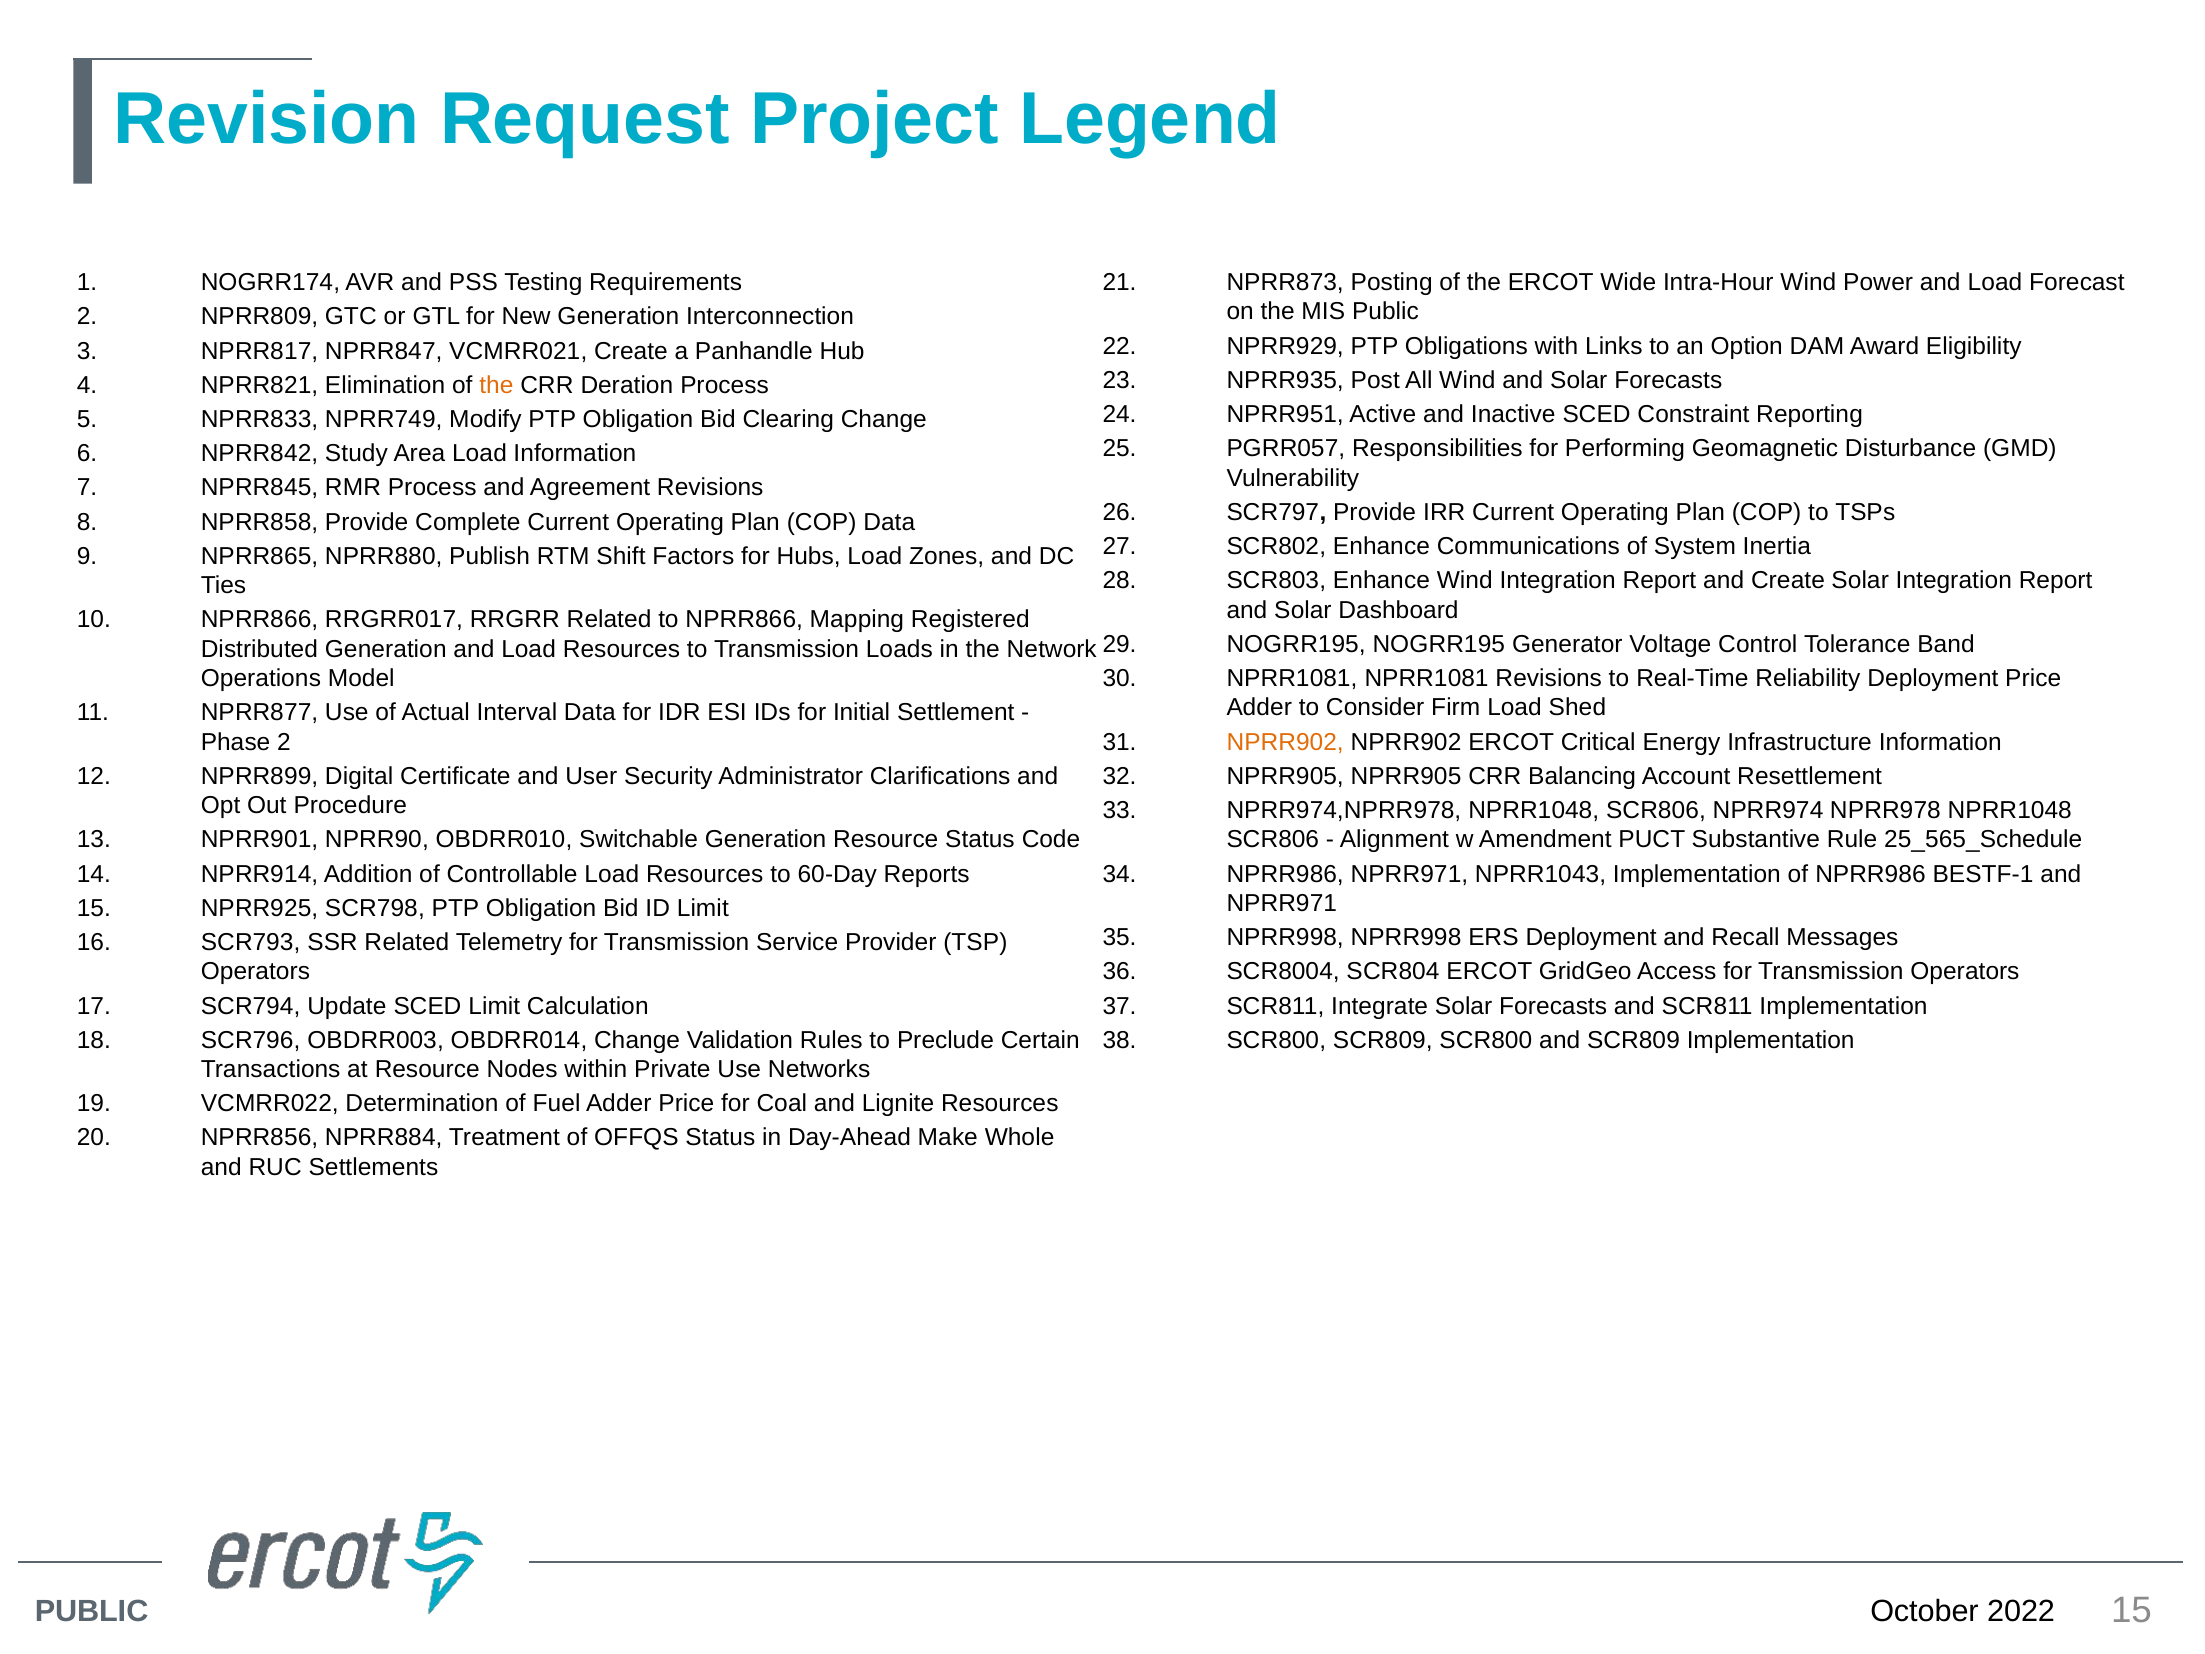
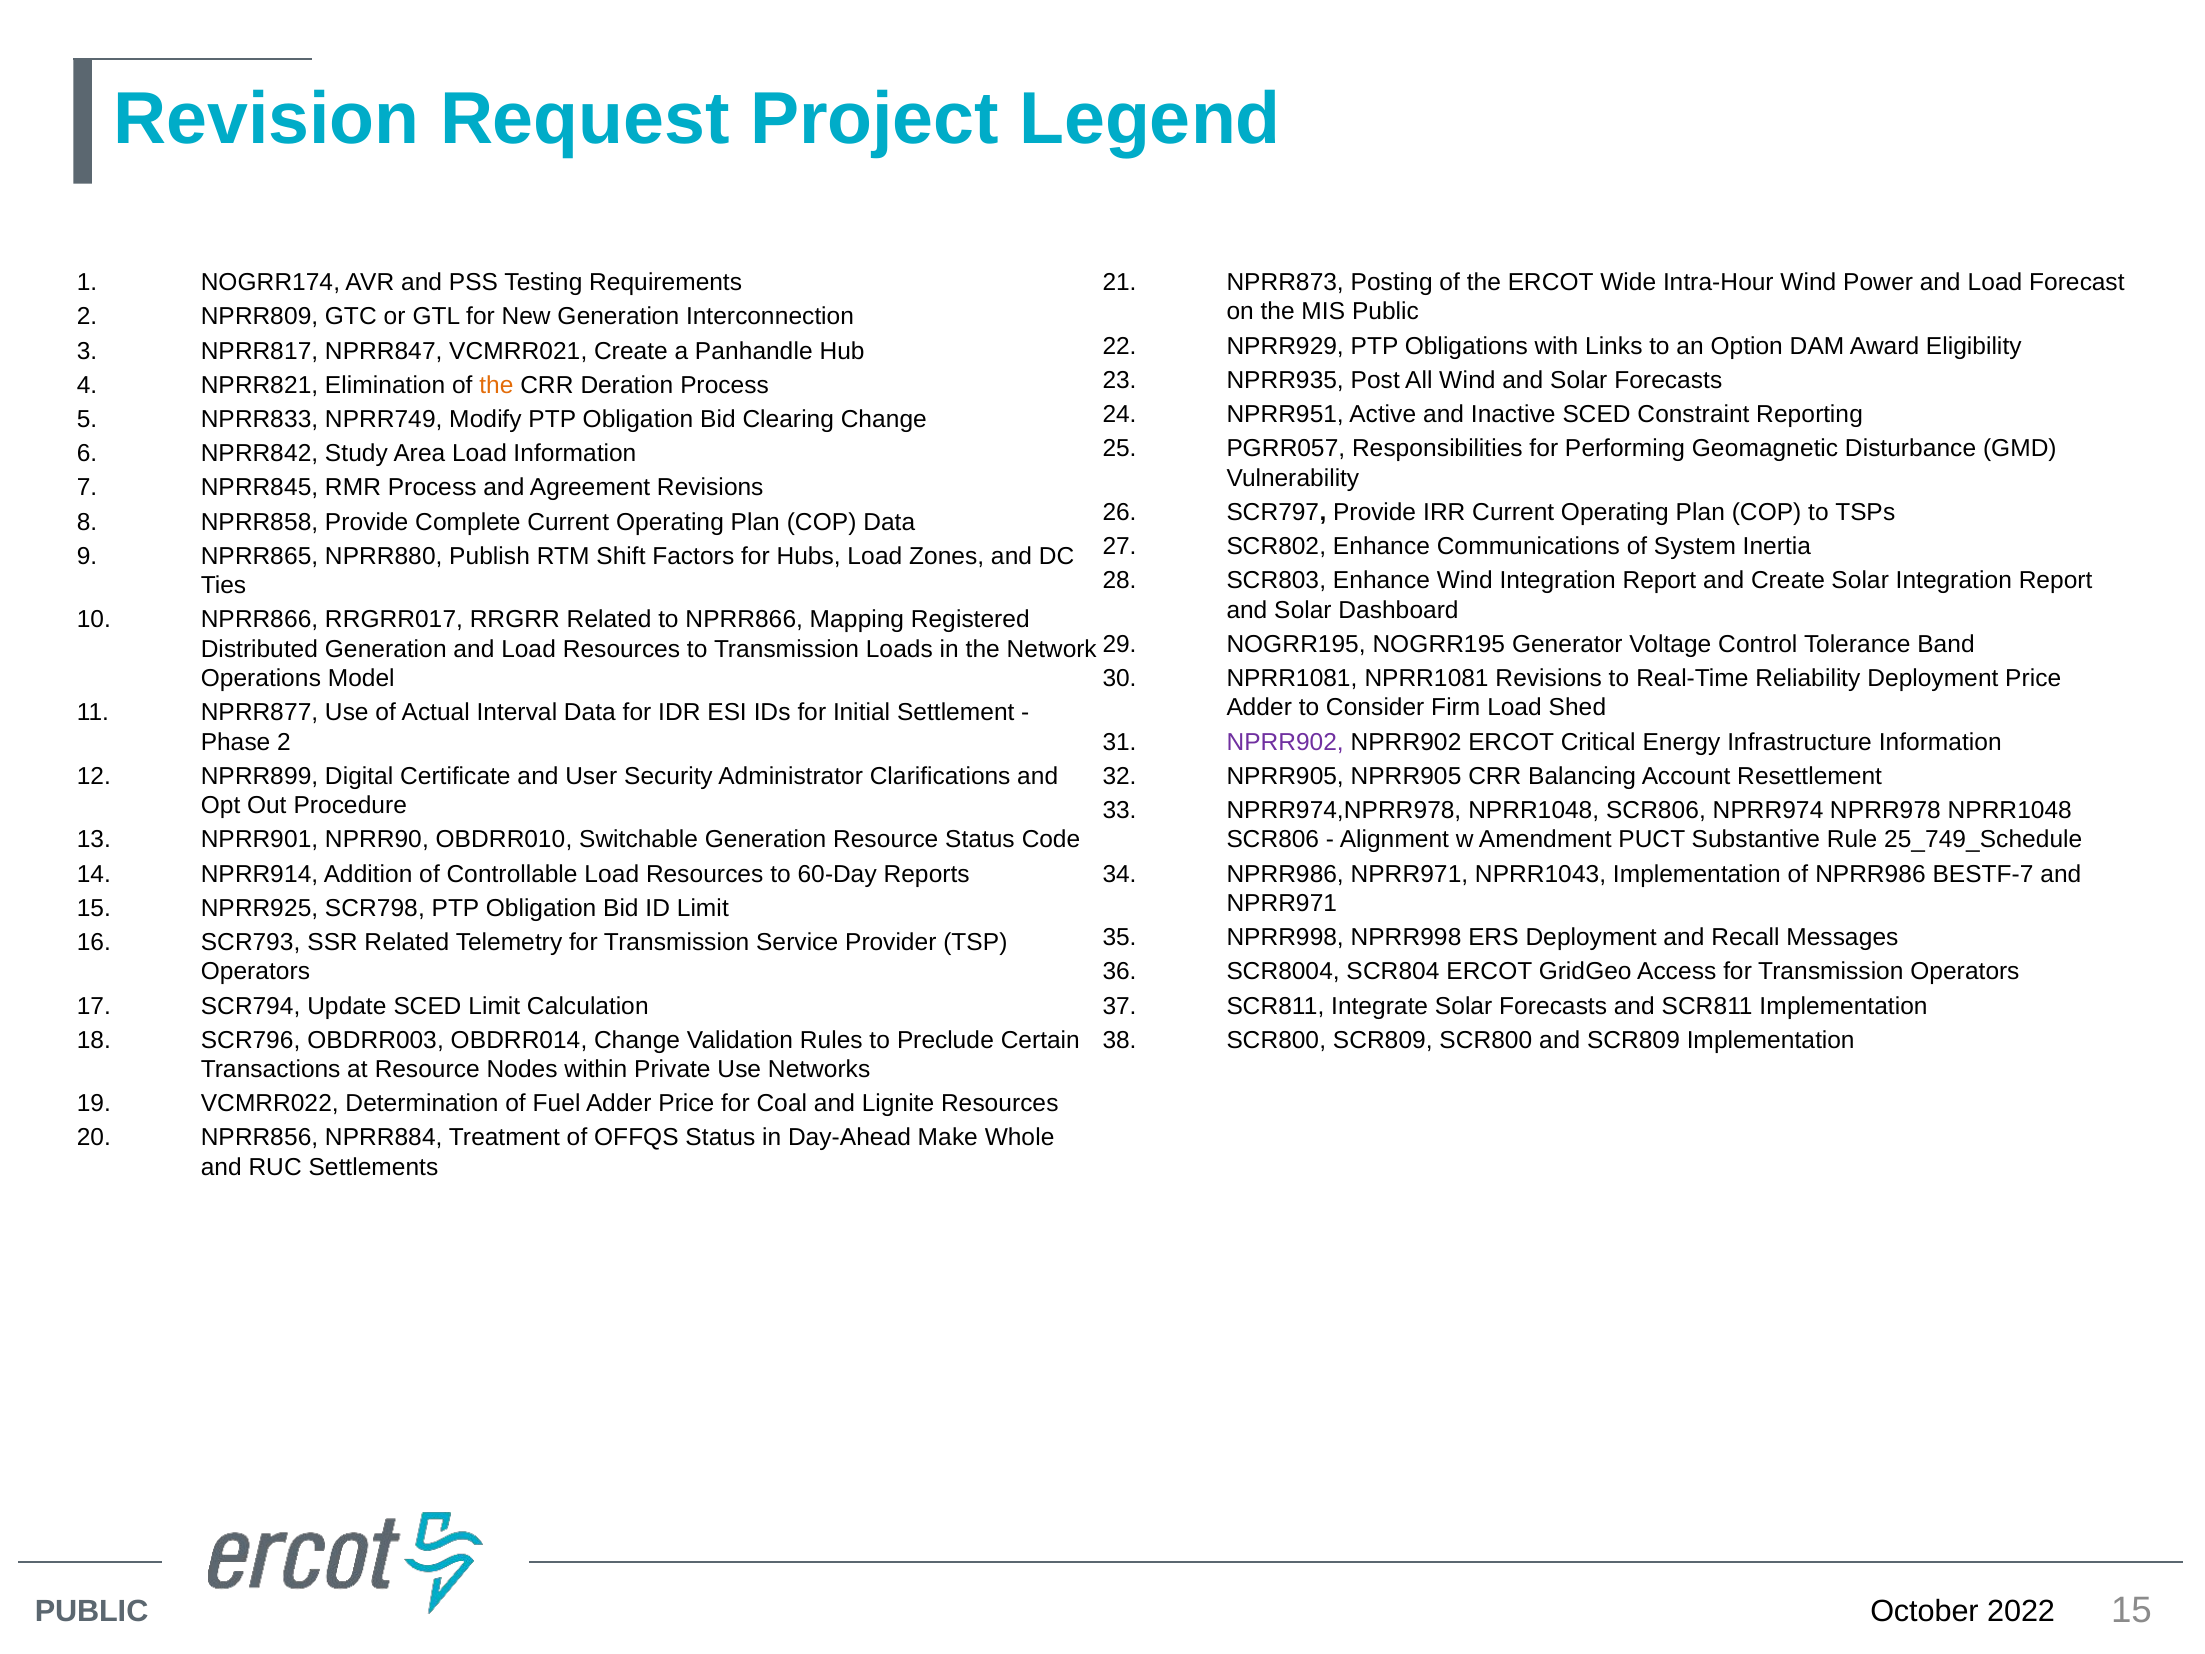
NPRR902 at (1285, 742) colour: orange -> purple
25_565_Schedule: 25_565_Schedule -> 25_749_Schedule
BESTF-1: BESTF-1 -> BESTF-7
